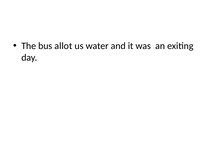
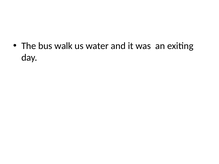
allot: allot -> walk
